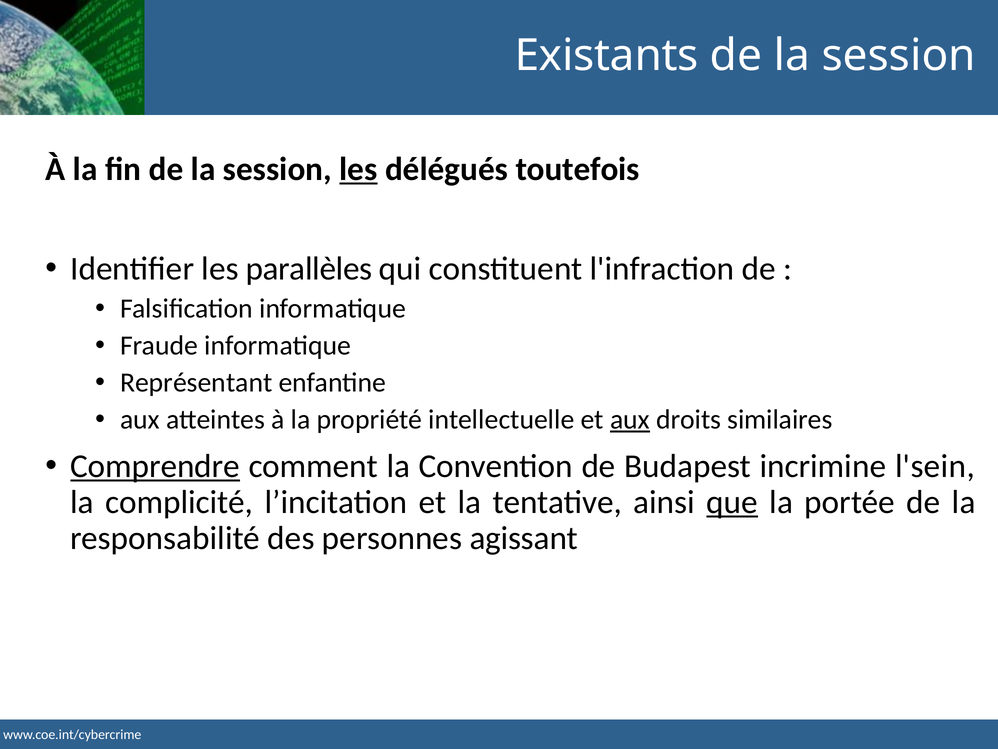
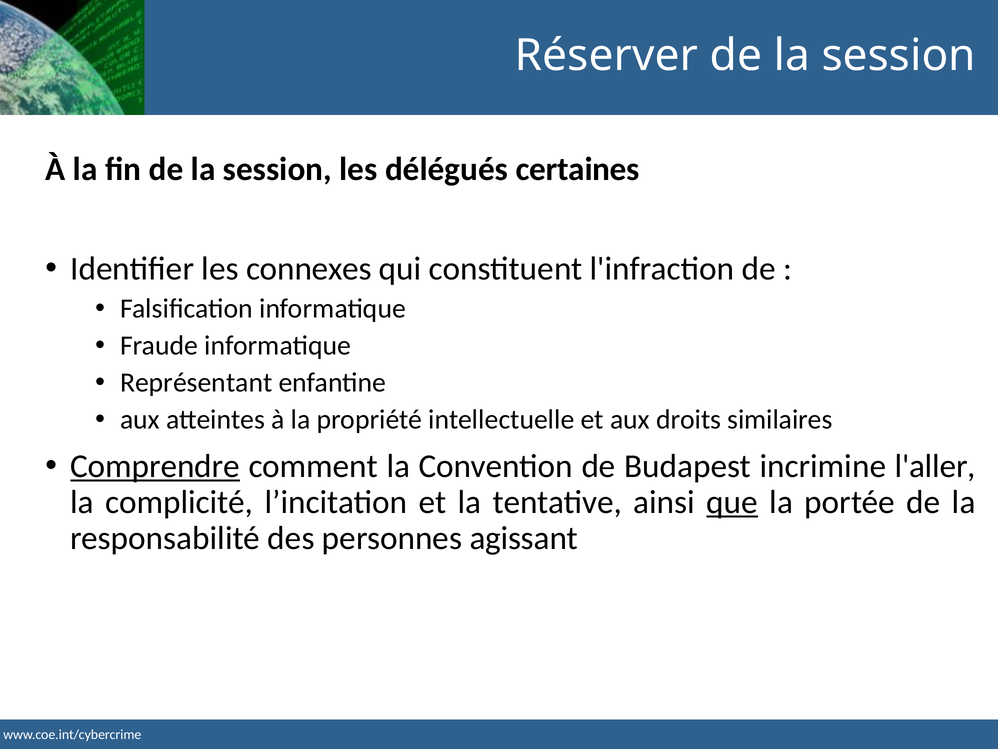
Existants: Existants -> Réserver
les at (358, 169) underline: present -> none
toutefois: toutefois -> certaines
parallèles: parallèles -> connexes
aux at (630, 419) underline: present -> none
l'sein: l'sein -> l'aller
